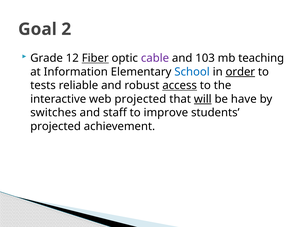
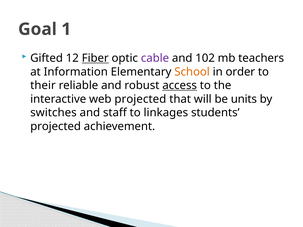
2: 2 -> 1
Grade: Grade -> Gifted
103: 103 -> 102
teaching: teaching -> teachers
School colour: blue -> orange
order underline: present -> none
tests: tests -> their
will underline: present -> none
have: have -> units
improve: improve -> linkages
